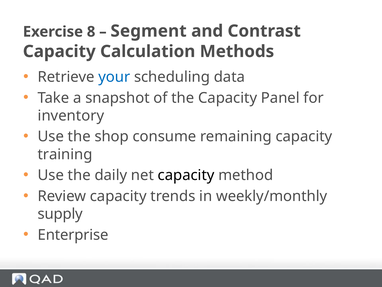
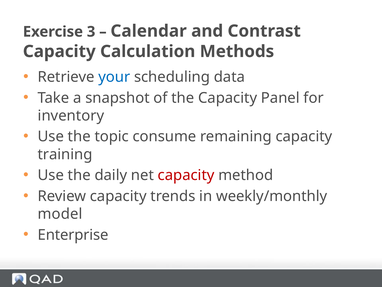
8: 8 -> 3
Segment: Segment -> Calendar
shop: shop -> topic
capacity at (186, 175) colour: black -> red
supply: supply -> model
